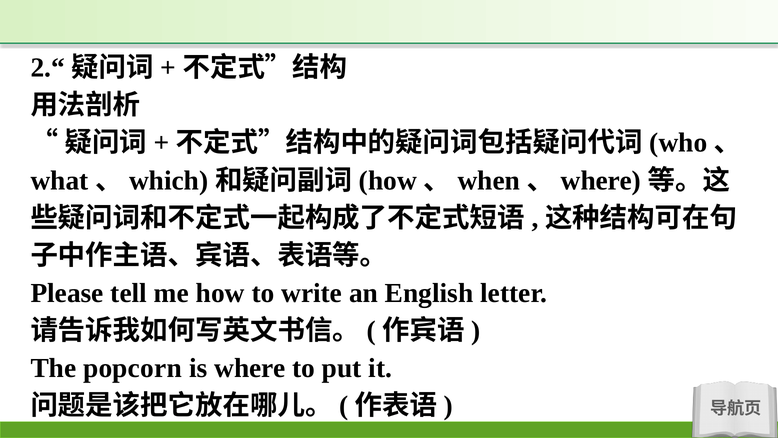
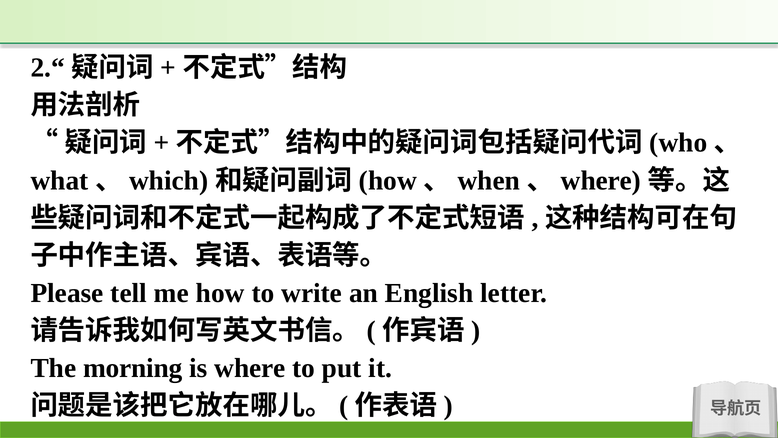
popcorn: popcorn -> morning
